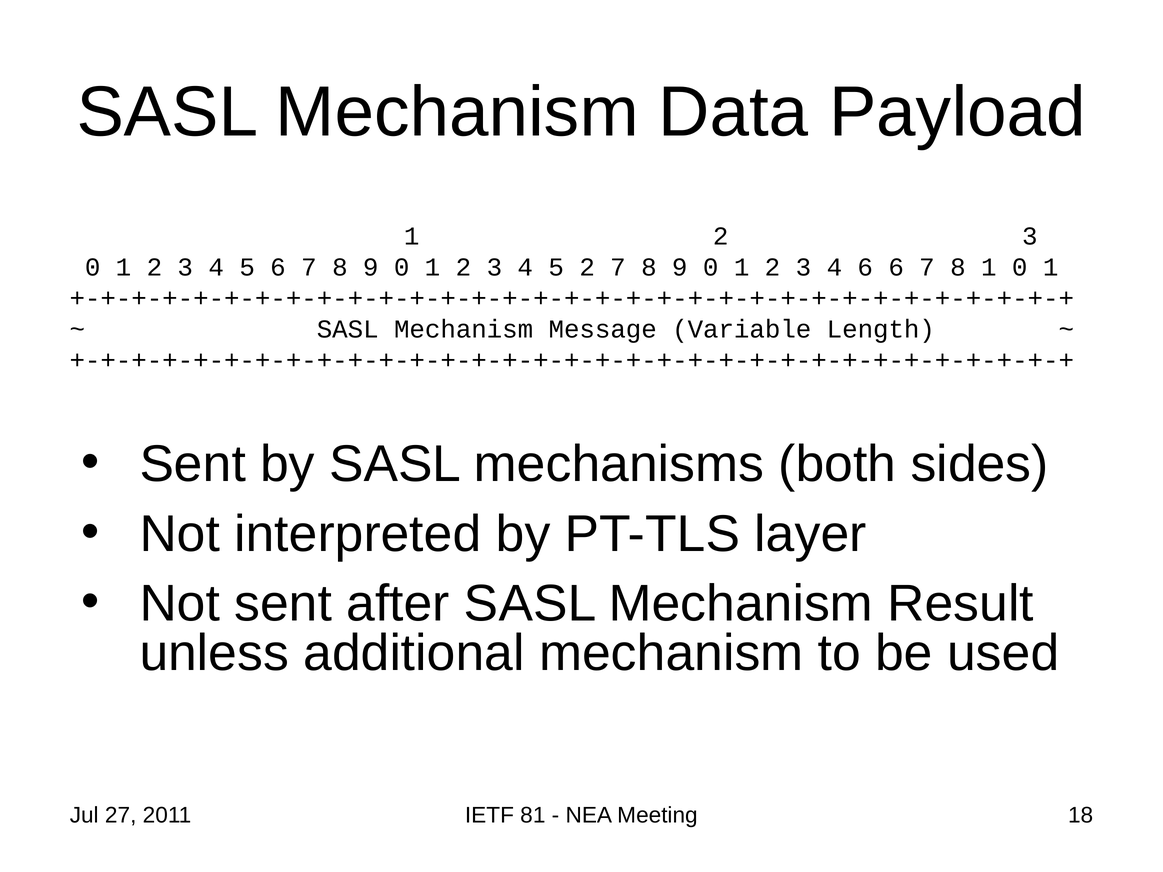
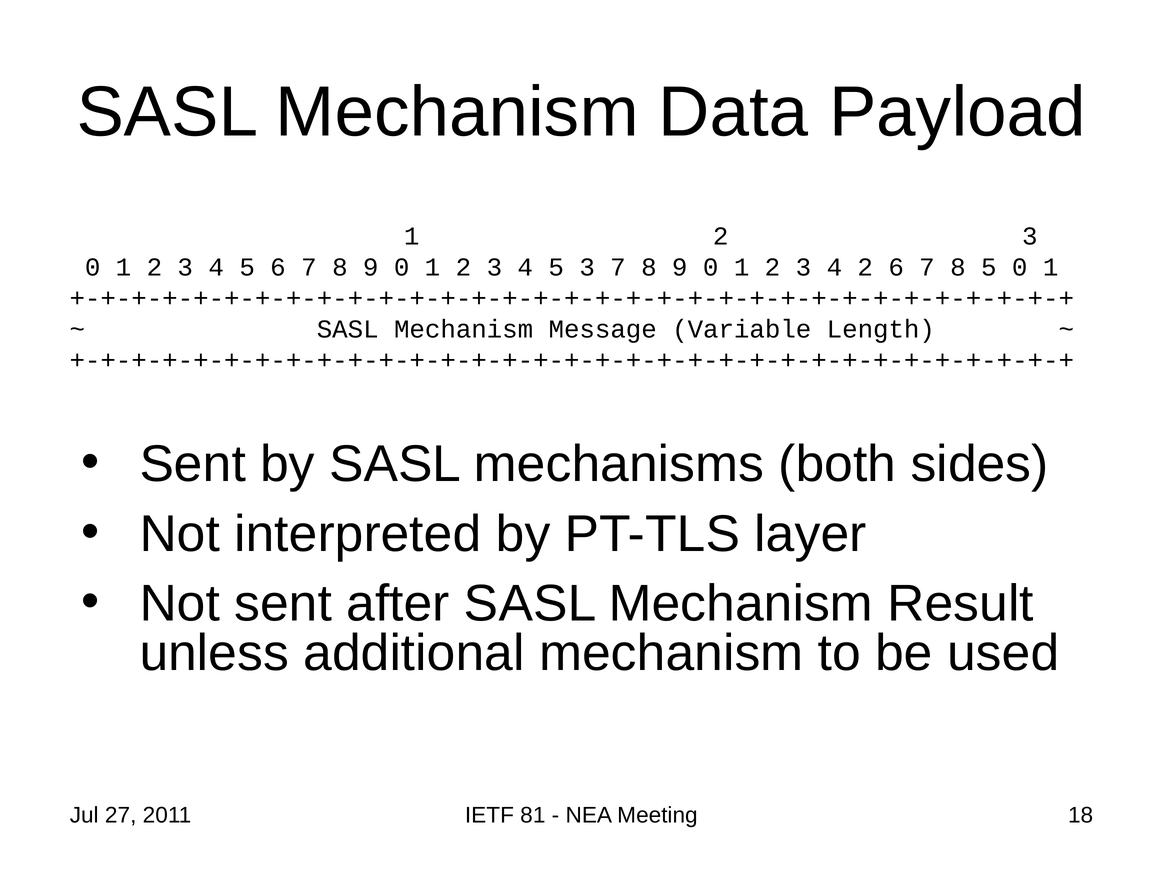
5 2: 2 -> 3
4 6: 6 -> 2
8 1: 1 -> 5
